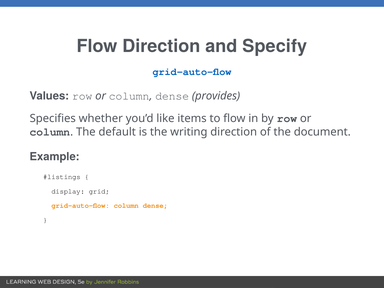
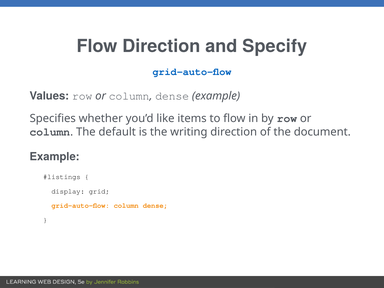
dense provides: provides -> example
